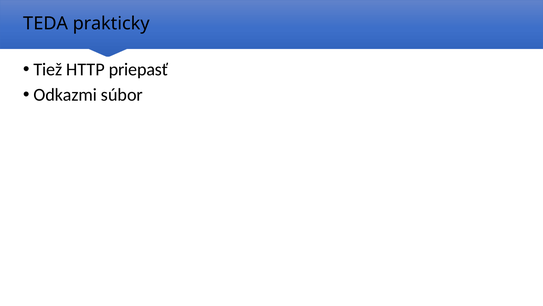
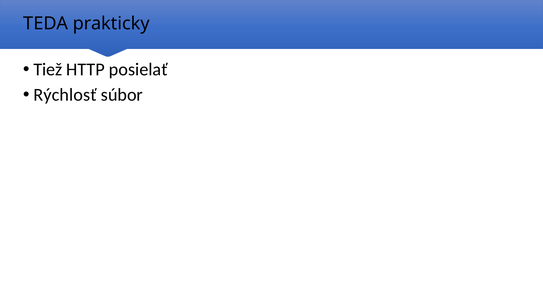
priepasť: priepasť -> posielať
Odkazmi: Odkazmi -> Rýchlosť
